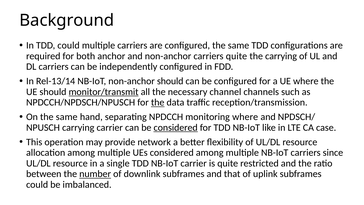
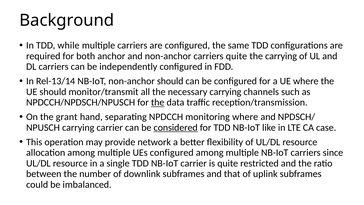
TDD could: could -> while
monitor/transmit underline: present -> none
necessary channel: channel -> carrying
On the same: same -> grant
UEs considered: considered -> configured
number underline: present -> none
